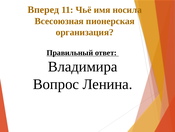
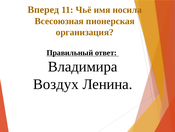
Вопрос: Вопрос -> Воздух
